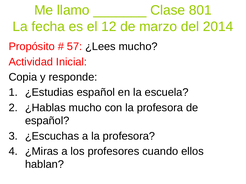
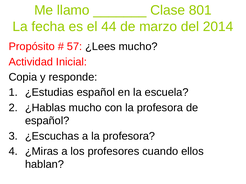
12: 12 -> 44
